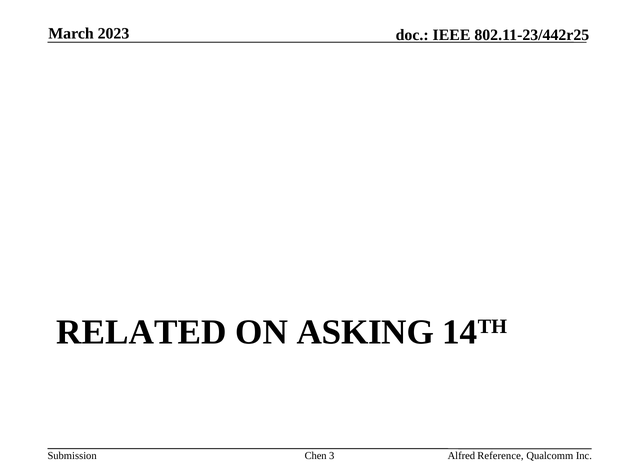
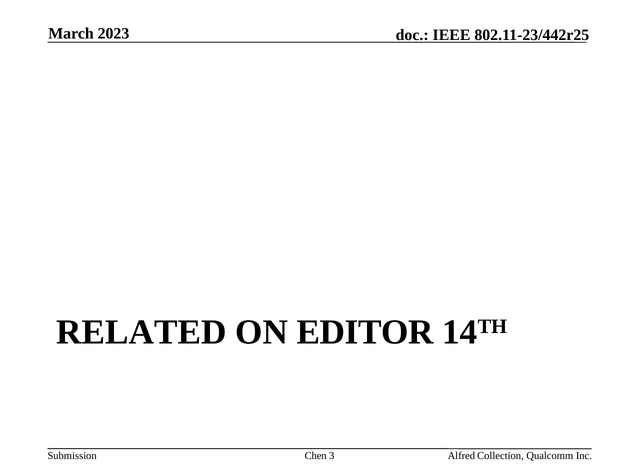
ASKING: ASKING -> EDITOR
Reference: Reference -> Collection
